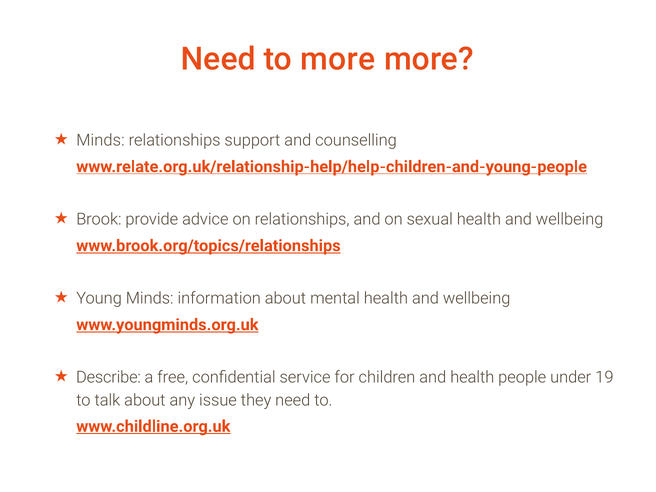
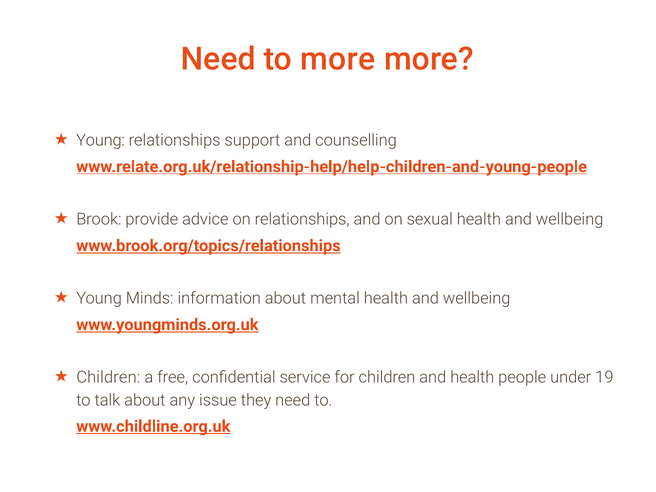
Minds at (100, 140): Minds -> Young
Describe at (108, 377): Describe -> Children
